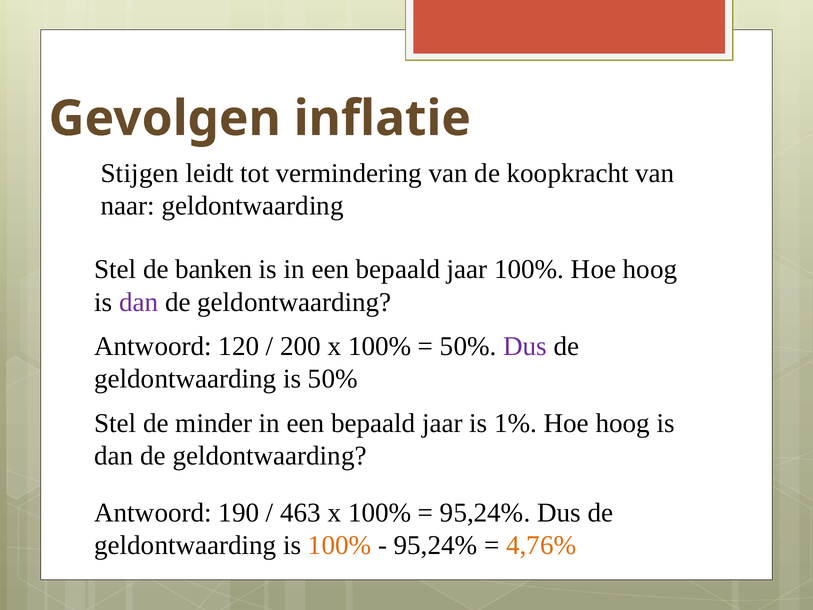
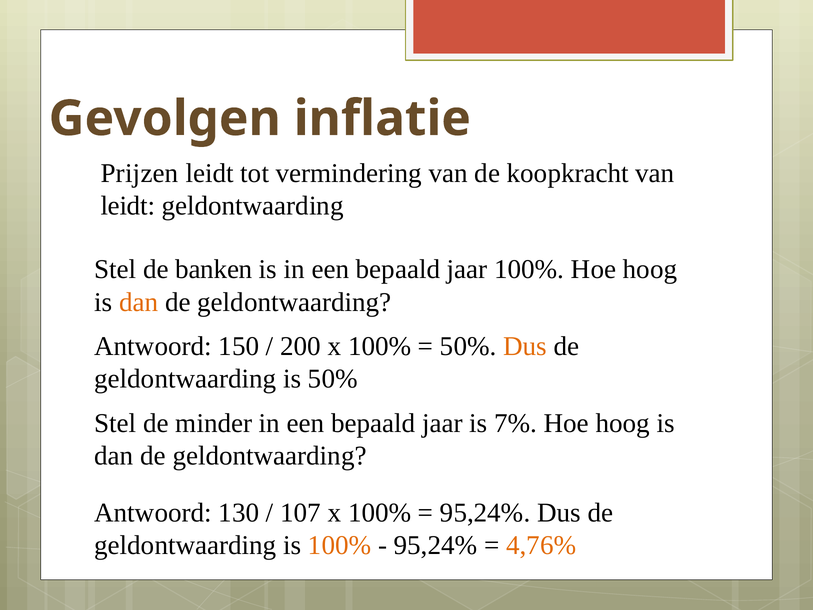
Stijgen: Stijgen -> Prijzen
naar at (128, 206): naar -> leidt
dan at (139, 302) colour: purple -> orange
120: 120 -> 150
Dus at (525, 346) colour: purple -> orange
1%: 1% -> 7%
190: 190 -> 130
463: 463 -> 107
